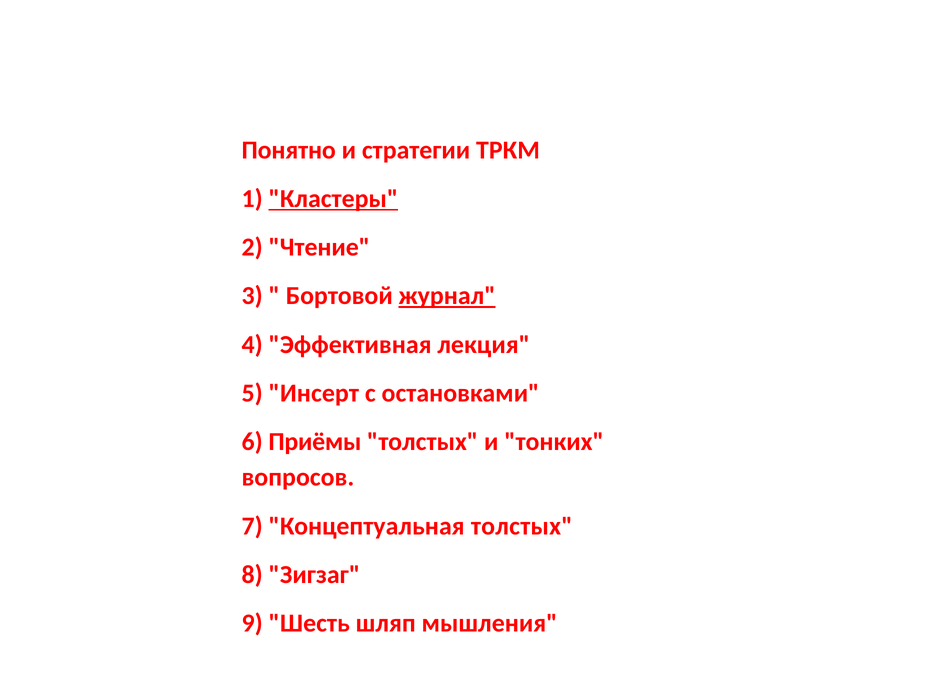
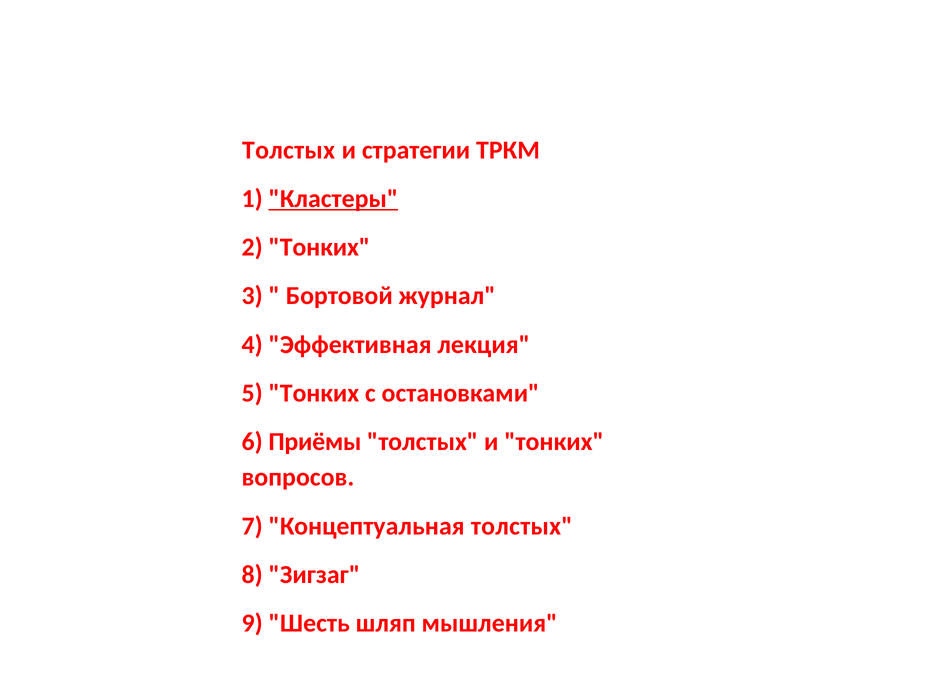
Понятно at (289, 150): Понятно -> Толстых
2 Чтение: Чтение -> Тонких
журнал underline: present -> none
5 Инсерт: Инсерт -> Тонких
